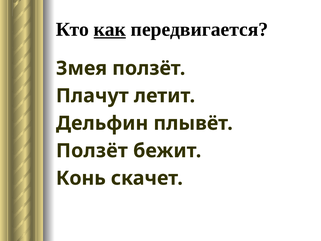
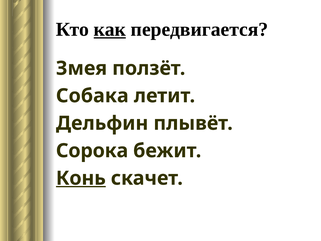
Плачут: Плачут -> Собака
Ползёт at (92, 151): Ползёт -> Сорока
Конь underline: none -> present
